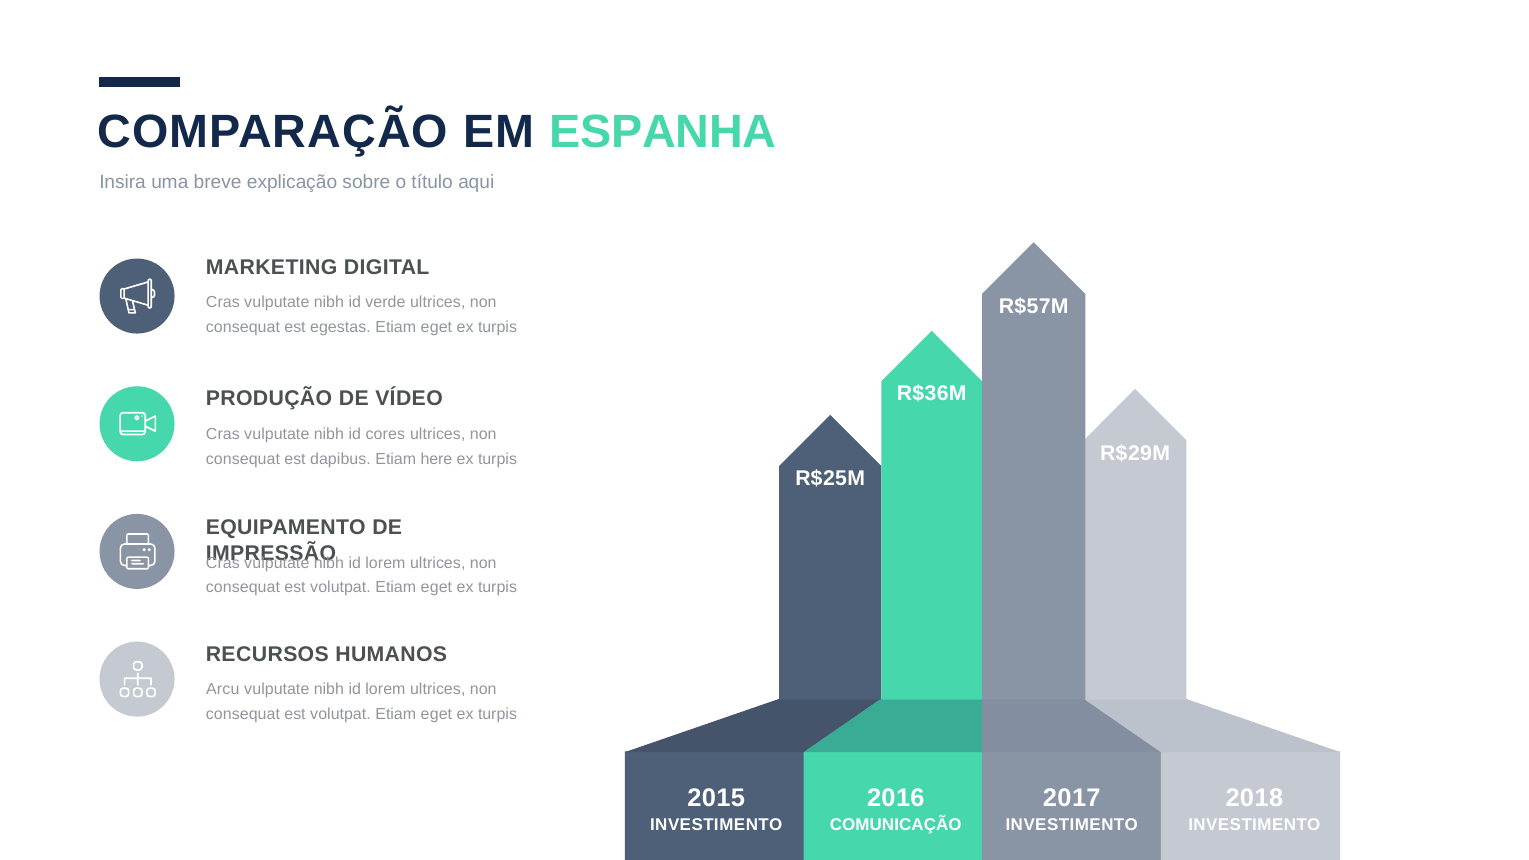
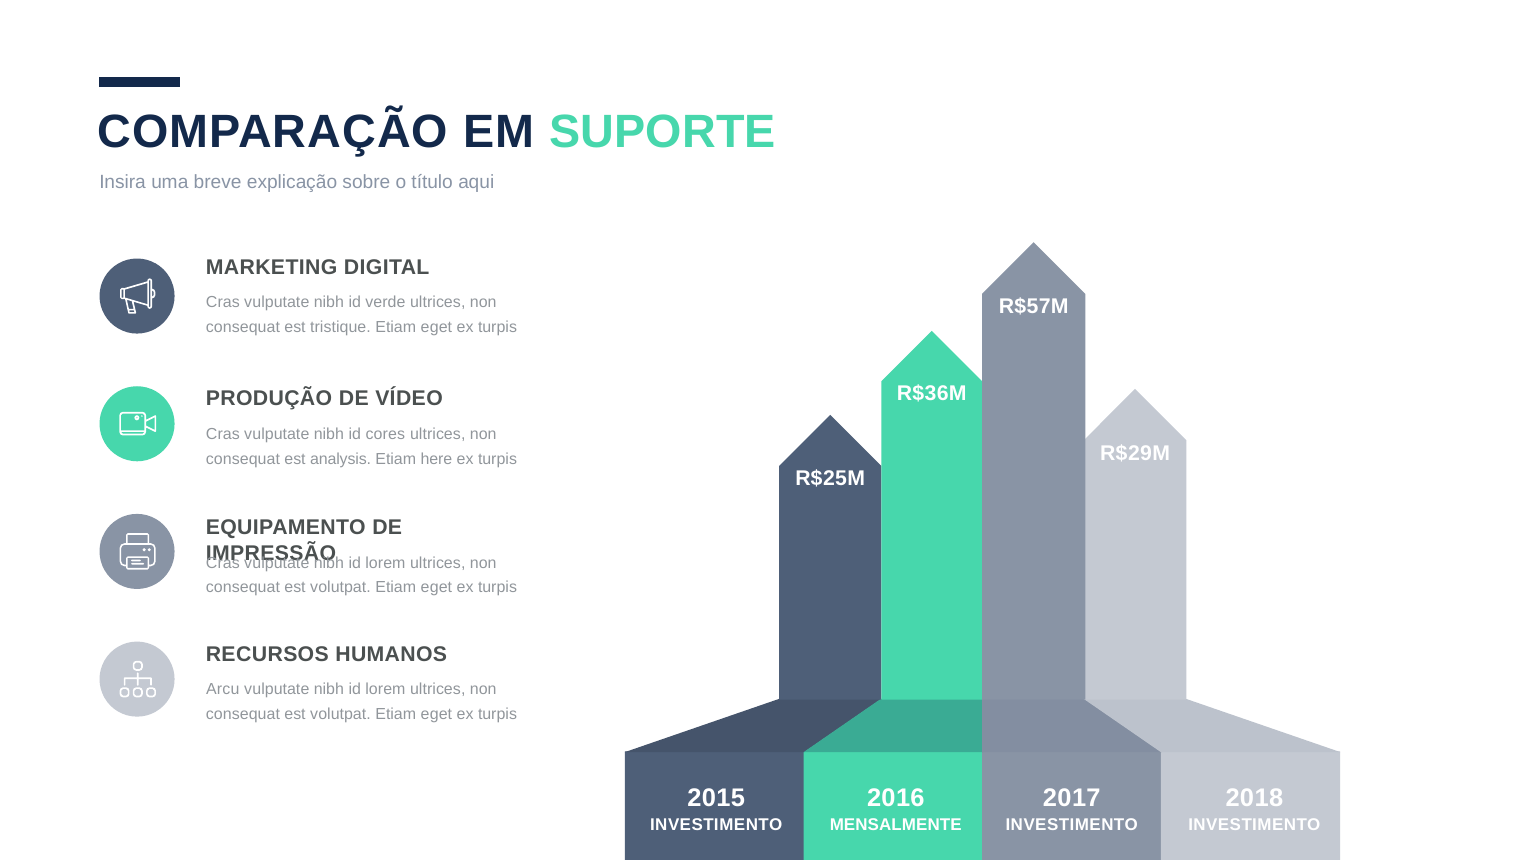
ESPANHA: ESPANHA -> SUPORTE
egestas: egestas -> tristique
dapibus: dapibus -> analysis
COMUNICAÇÃO: COMUNICAÇÃO -> MENSALMENTE
